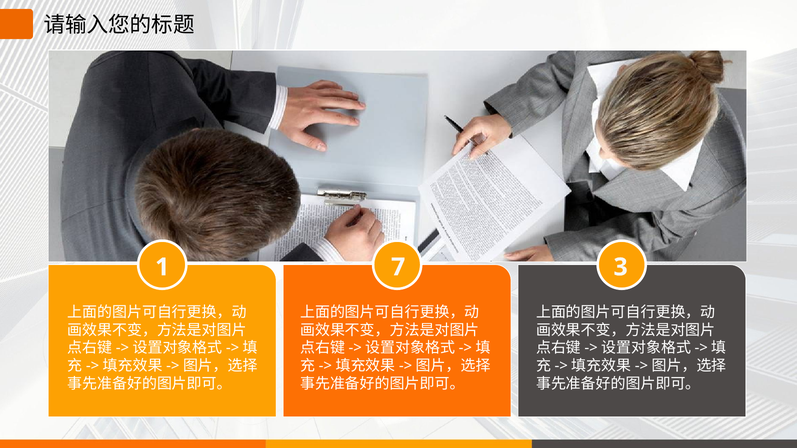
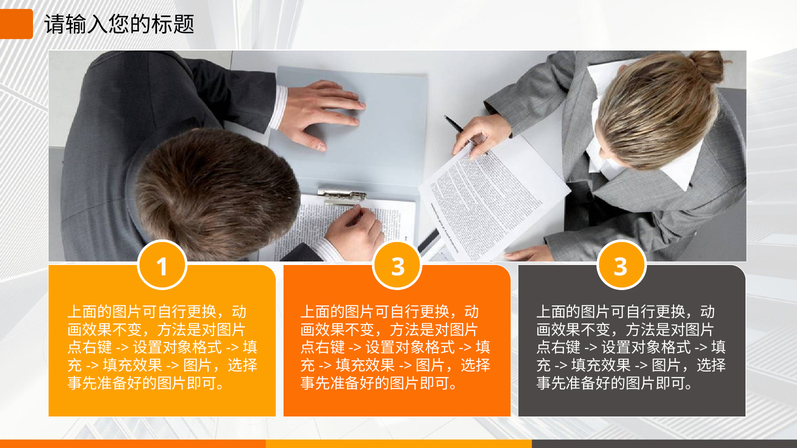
1 7: 7 -> 3
